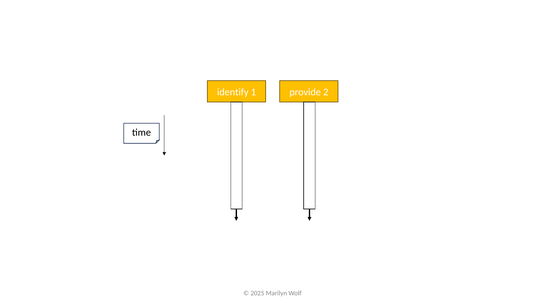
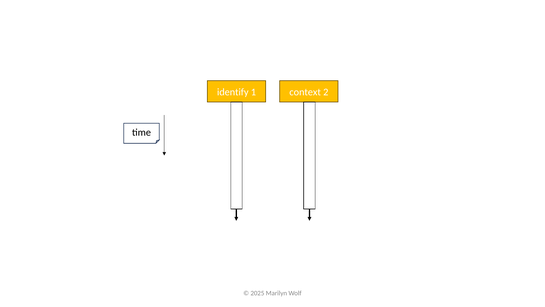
provide: provide -> context
